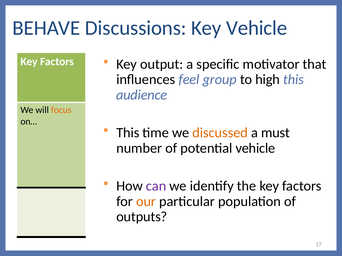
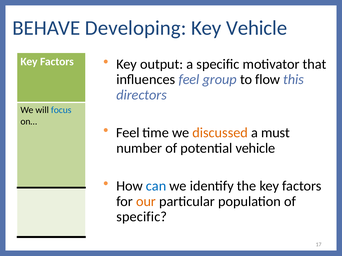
Discussions: Discussions -> Developing
high: high -> flow
audience: audience -> directors
focus colour: orange -> blue
This at (128, 133): This -> Feel
can colour: purple -> blue
outputs at (142, 217): outputs -> specific
